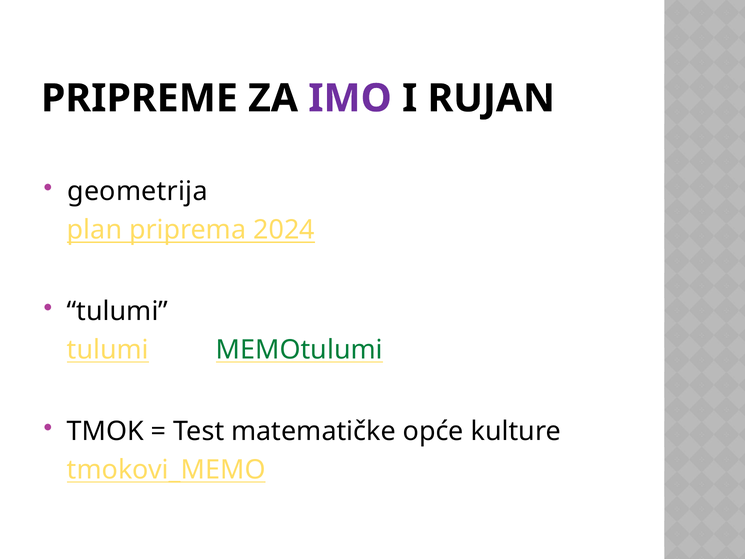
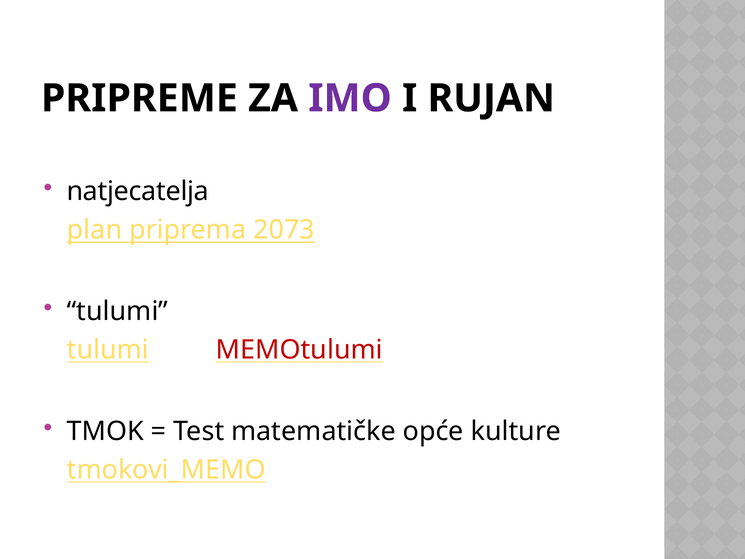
geometrija: geometrija -> natjecatelja
2024: 2024 -> 2073
MEMOtulumi colour: green -> red
